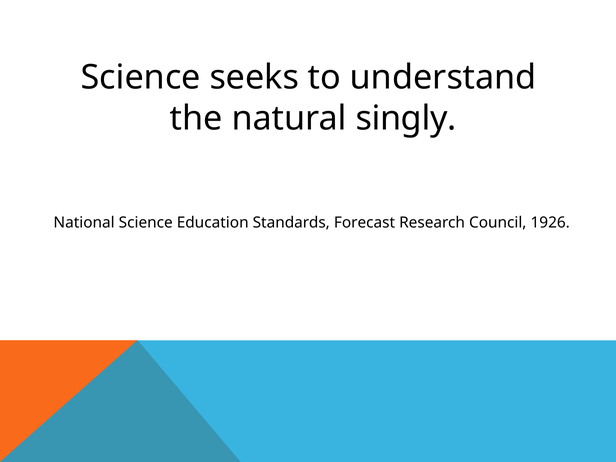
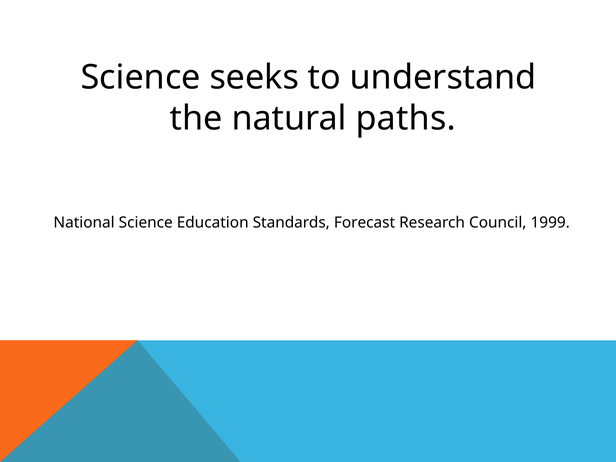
singly: singly -> paths
1926: 1926 -> 1999
